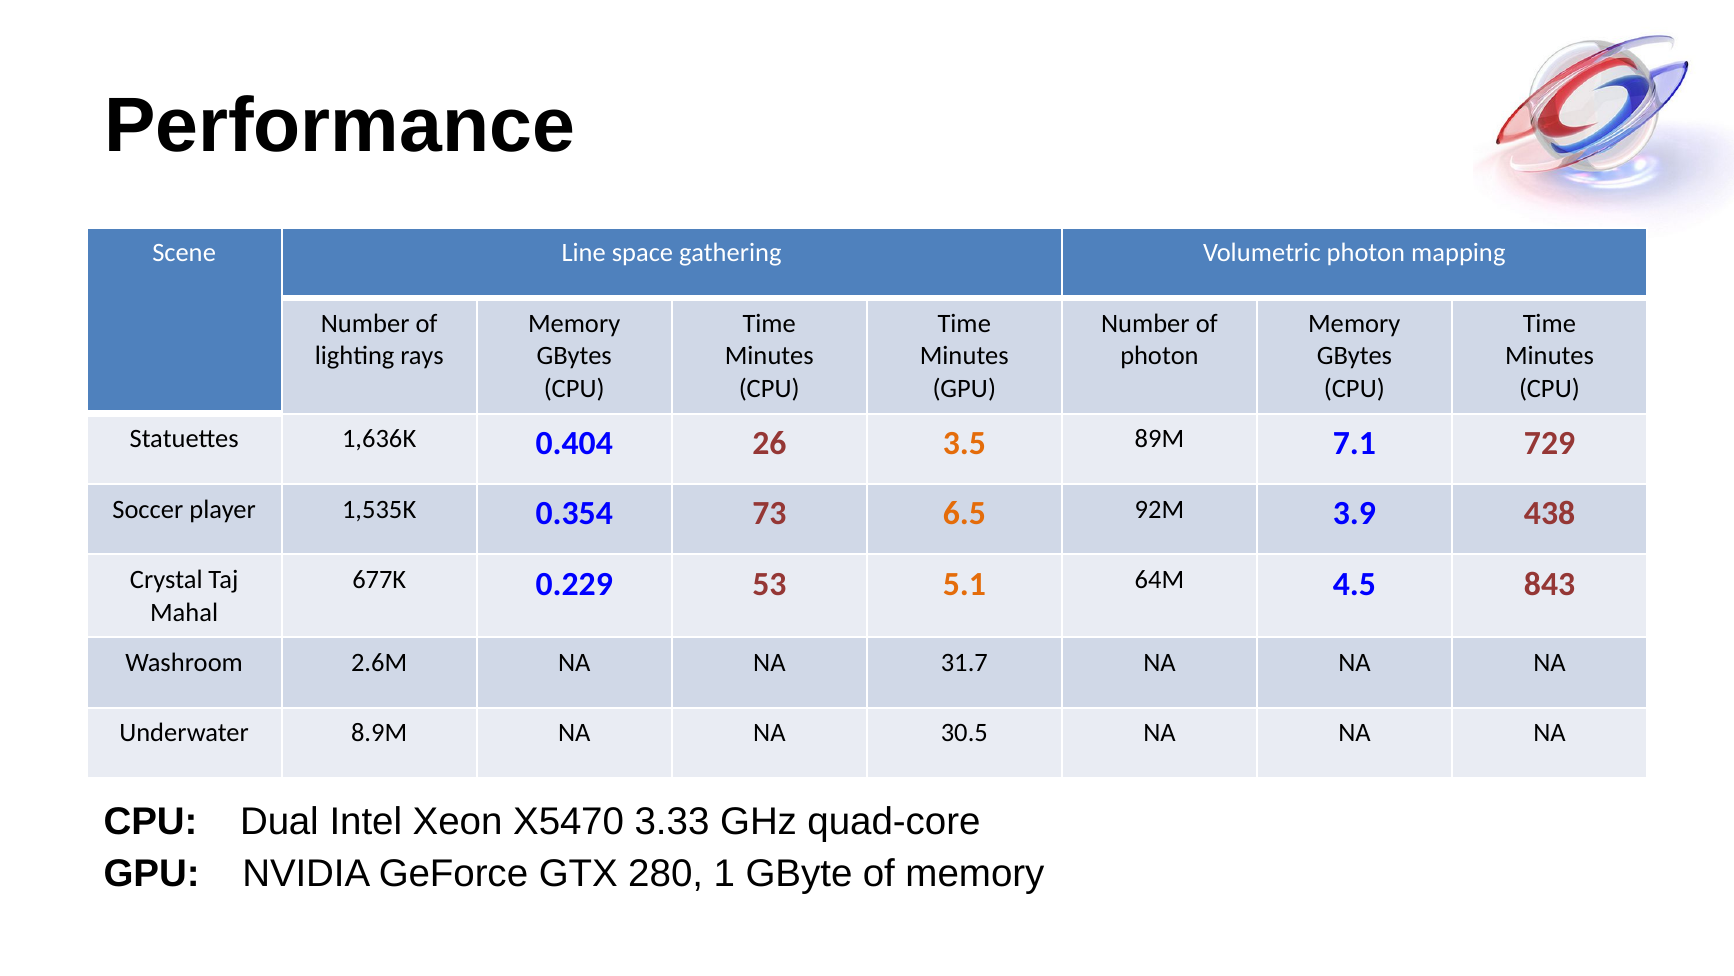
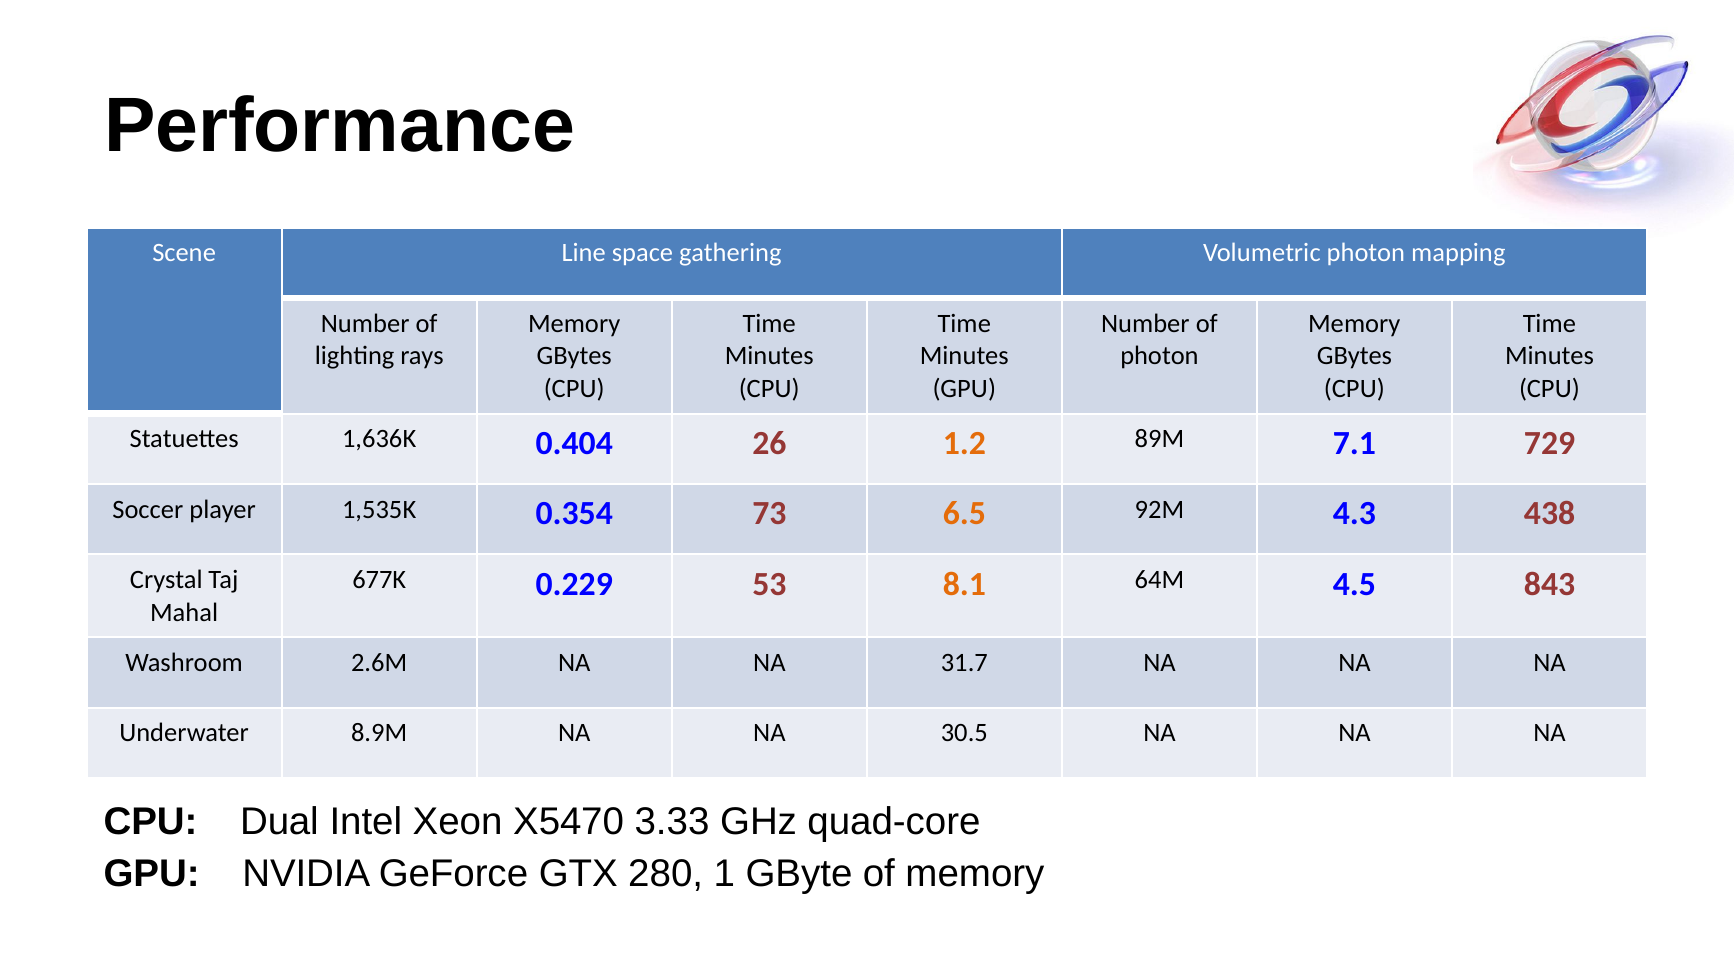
3.5: 3.5 -> 1.2
3.9: 3.9 -> 4.3
5.1: 5.1 -> 8.1
